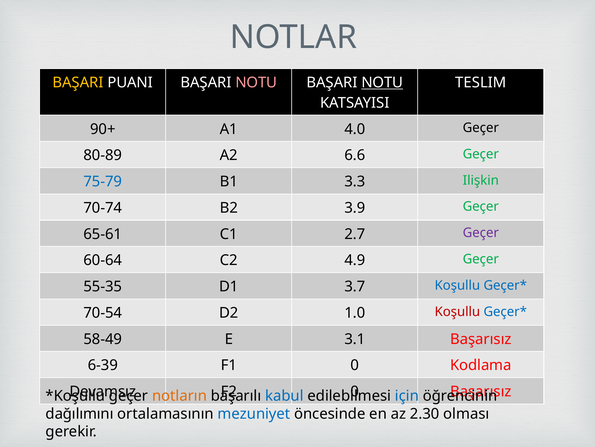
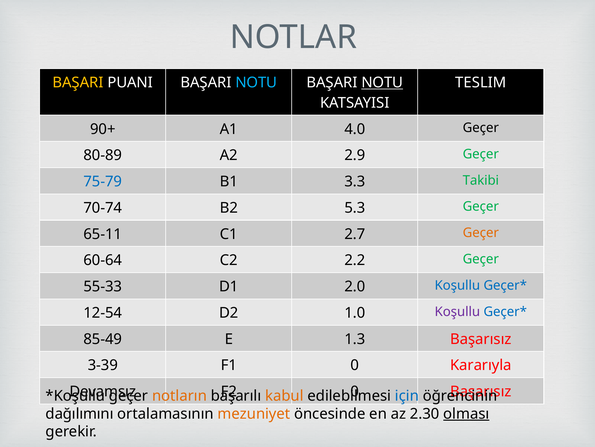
NOTU at (256, 82) colour: pink -> light blue
6.6: 6.6 -> 2.9
Ilişkin: Ilişkin -> Takibi
3.9: 3.9 -> 5.3
65-61: 65-61 -> 65-11
Geçer at (481, 232) colour: purple -> orange
4.9: 4.9 -> 2.2
55-35: 55-35 -> 55-33
3.7: 3.7 -> 2.0
70-54: 70-54 -> 12-54
Koşullu at (457, 311) colour: red -> purple
58-49: 58-49 -> 85-49
3.1: 3.1 -> 1.3
6-39: 6-39 -> 3-39
Kodlama: Kodlama -> Kararıyla
kabul colour: blue -> orange
mezuniyet colour: blue -> orange
olması underline: none -> present
